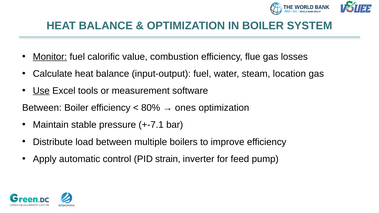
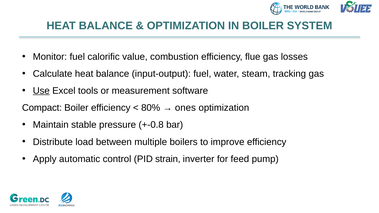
Monitor underline: present -> none
location: location -> tracking
Between at (42, 108): Between -> Compact
+-7.1: +-7.1 -> +-0.8
